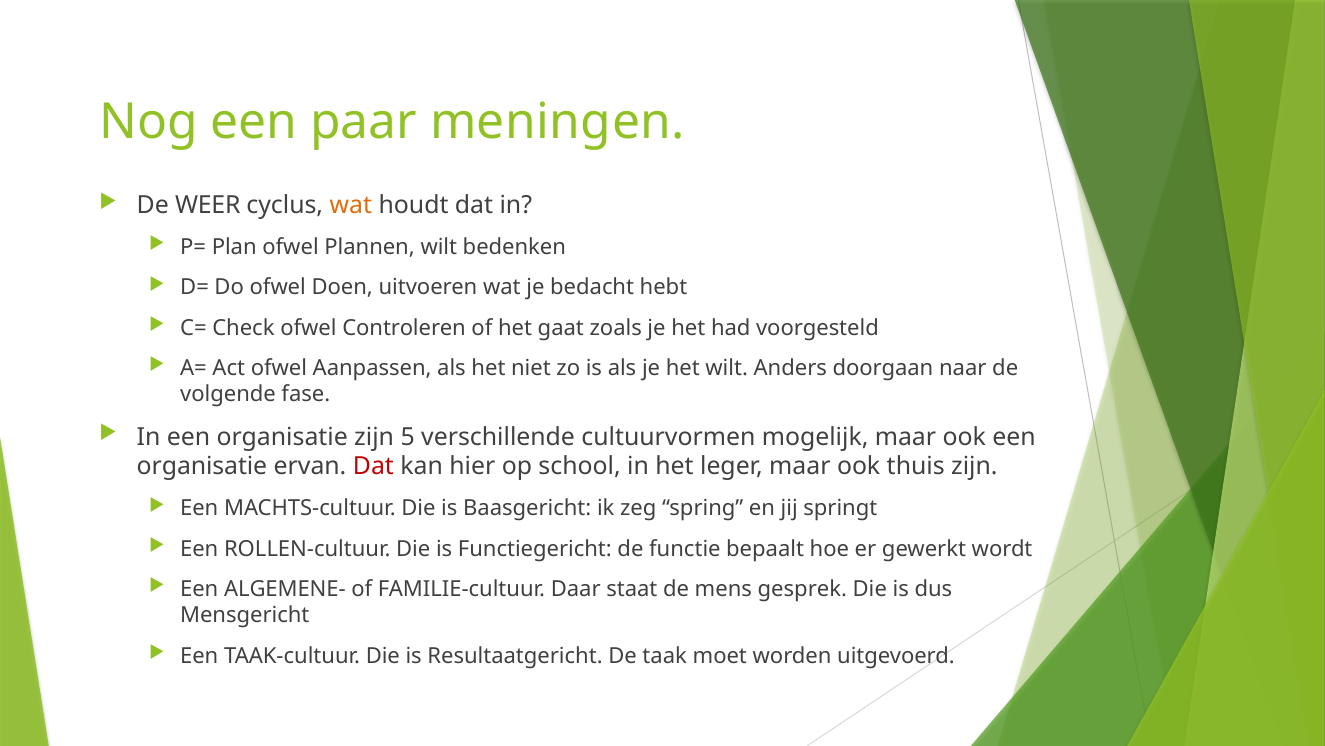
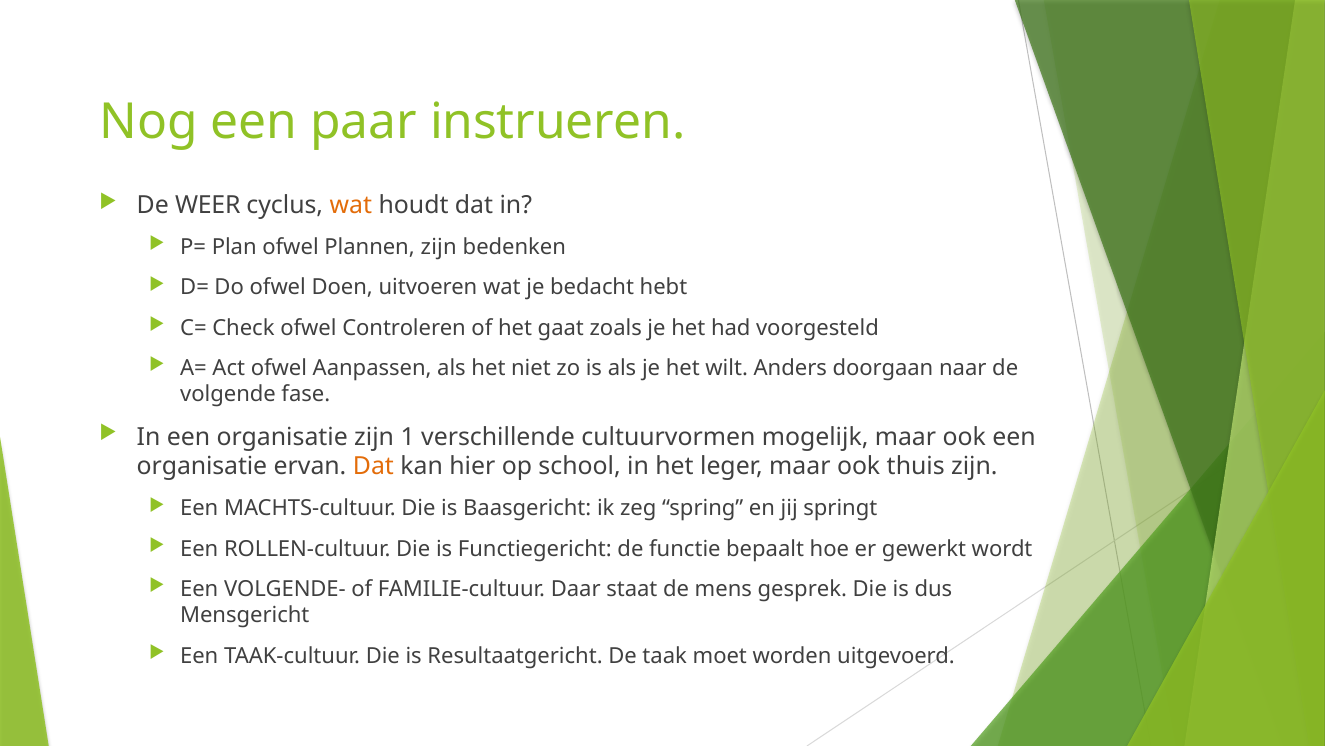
meningen: meningen -> instrueren
Plannen wilt: wilt -> zijn
5: 5 -> 1
Dat at (373, 466) colour: red -> orange
ALGEMENE-: ALGEMENE- -> VOLGENDE-
